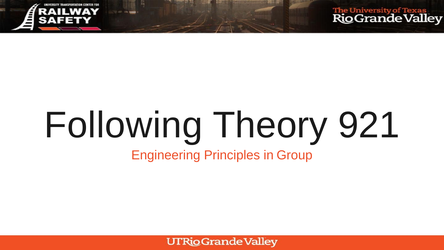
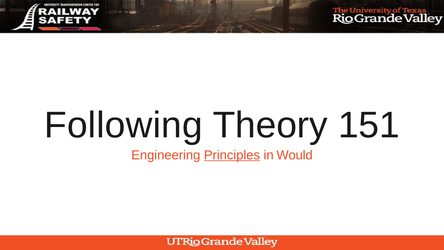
921: 921 -> 151
Principles underline: none -> present
Group: Group -> Would
